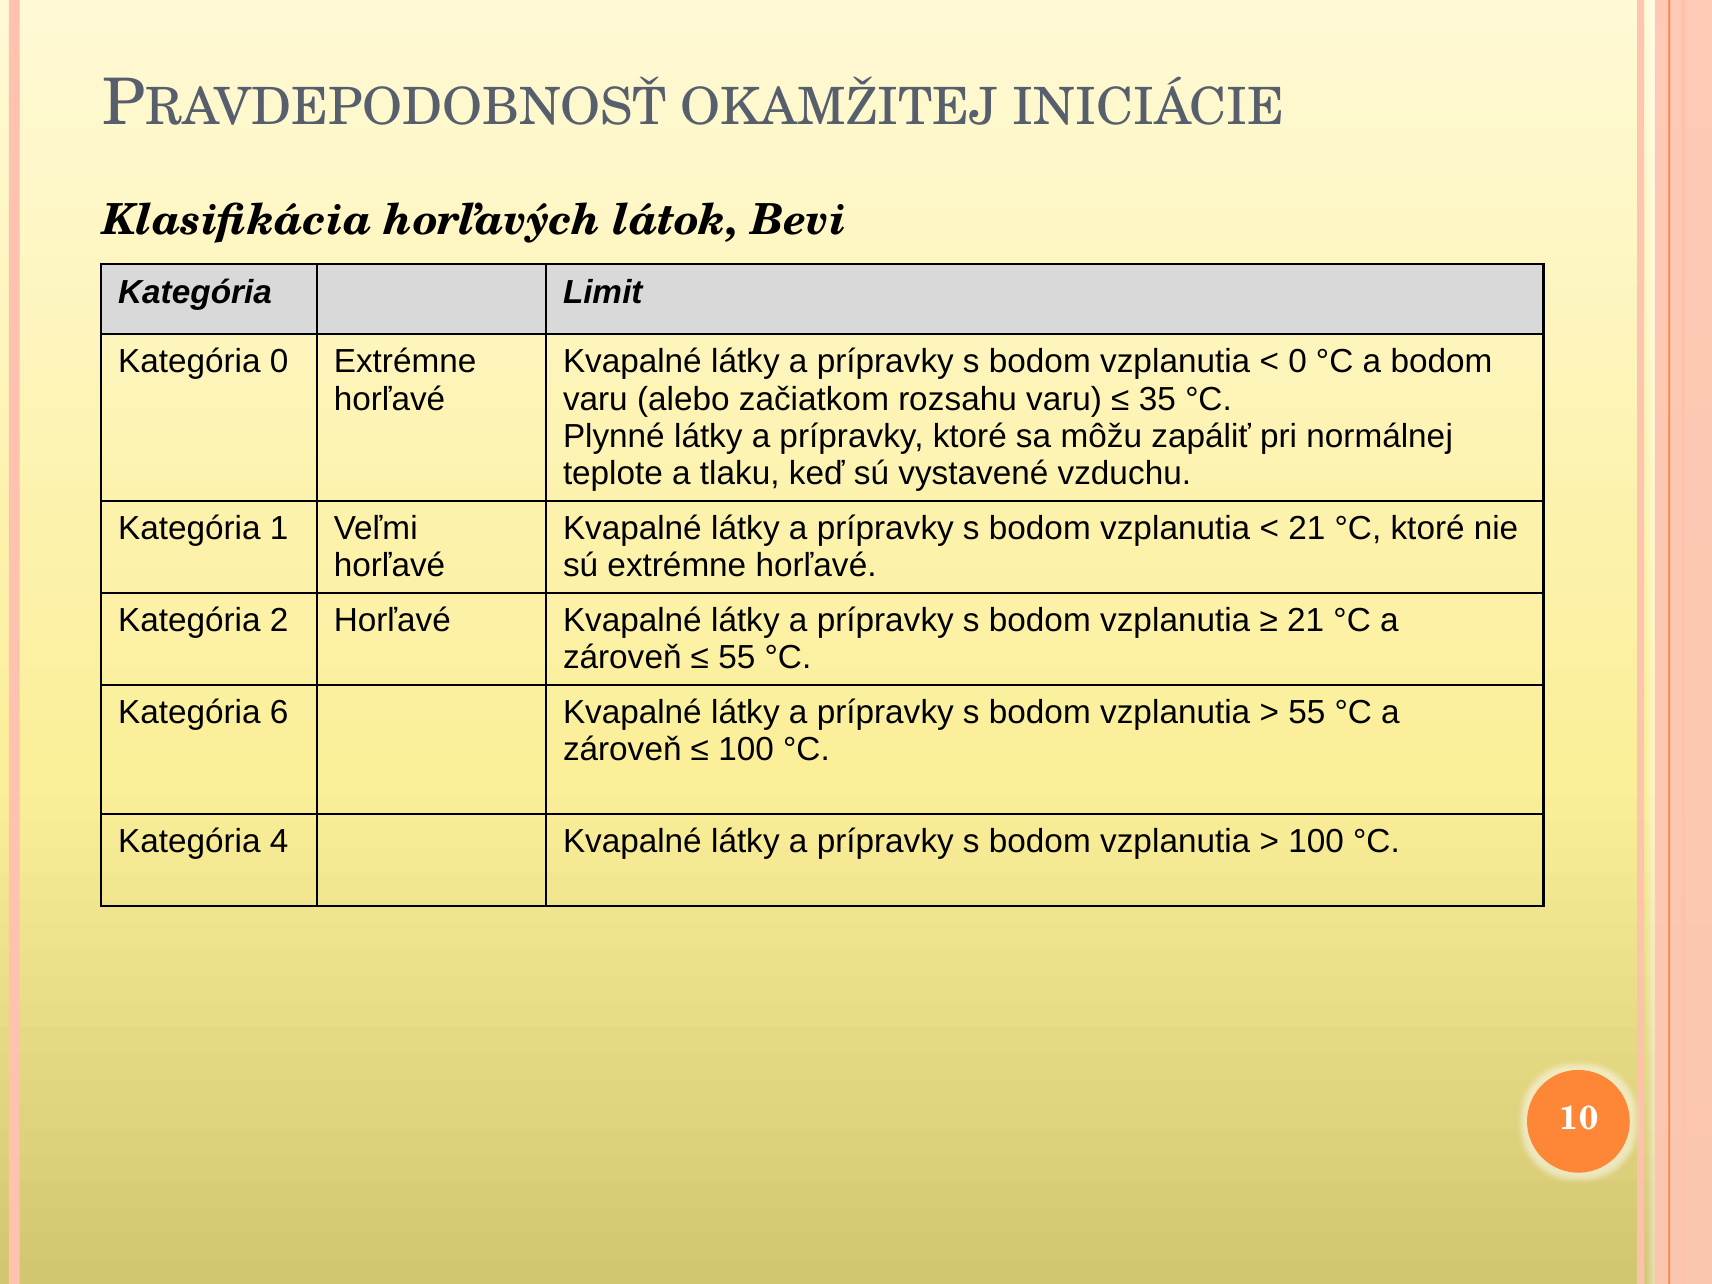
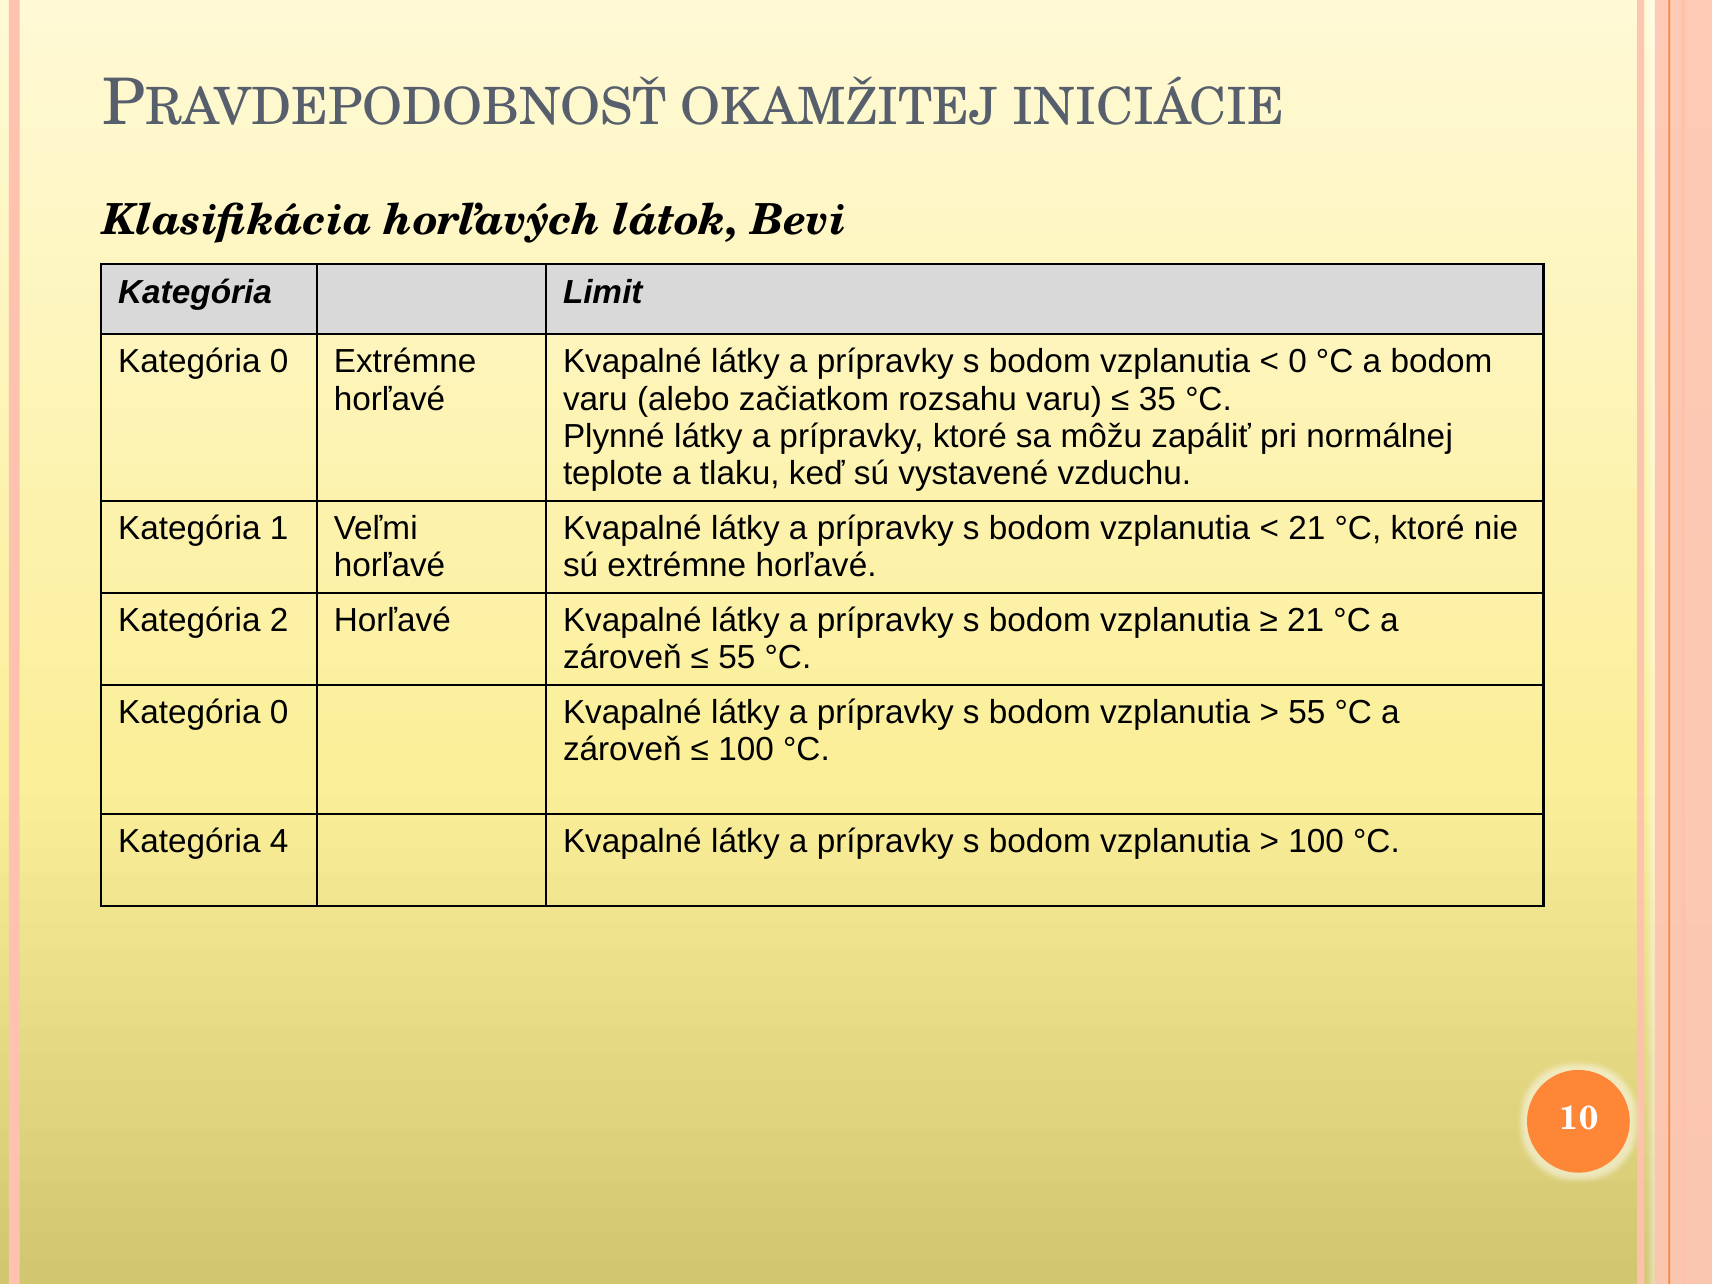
6 at (279, 713): 6 -> 0
